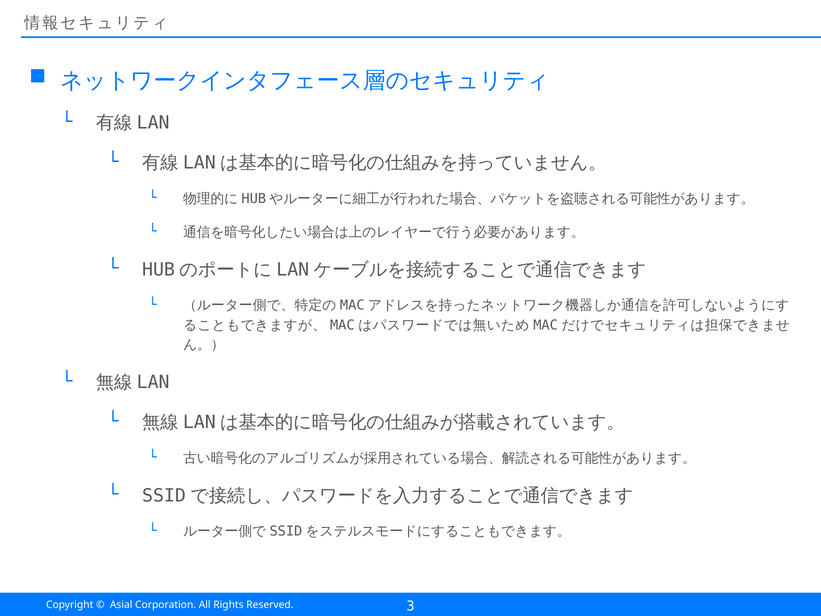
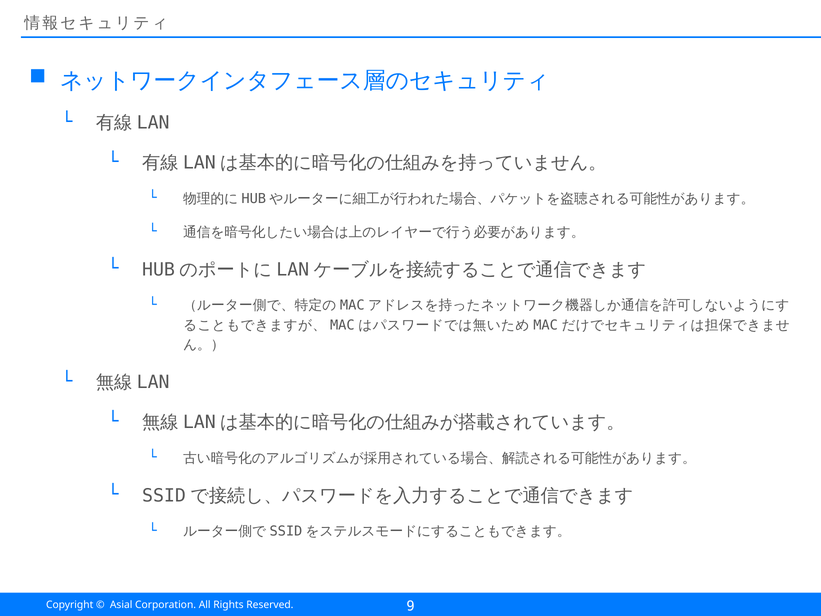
3: 3 -> 9
